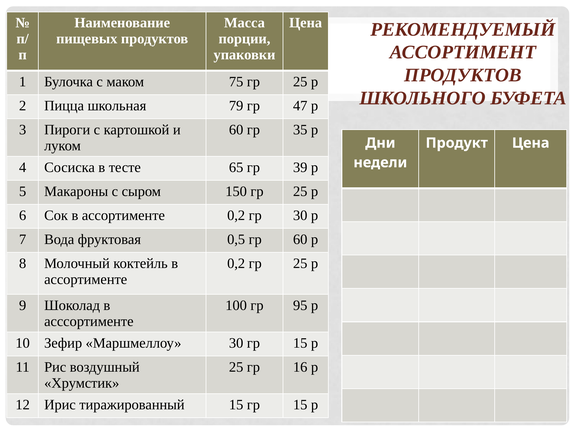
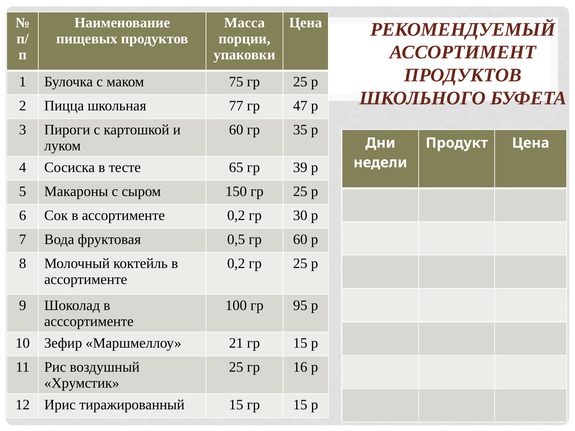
79: 79 -> 77
Маршмеллоу 30: 30 -> 21
